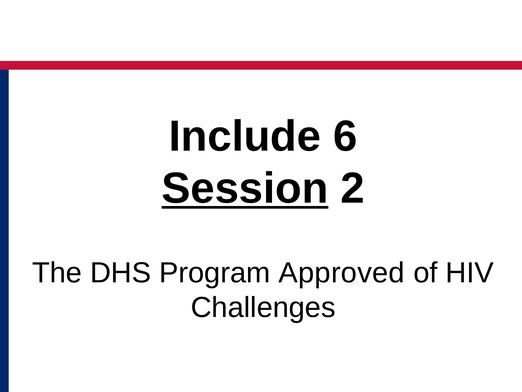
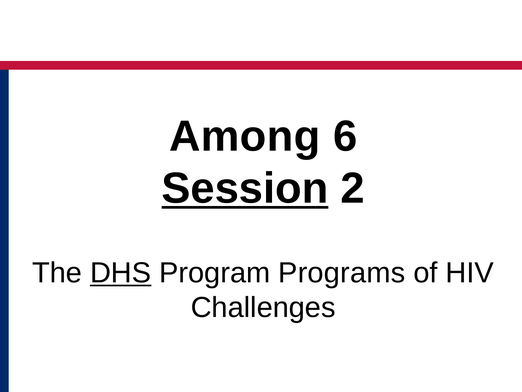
Include: Include -> Among
DHS underline: none -> present
Approved: Approved -> Programs
